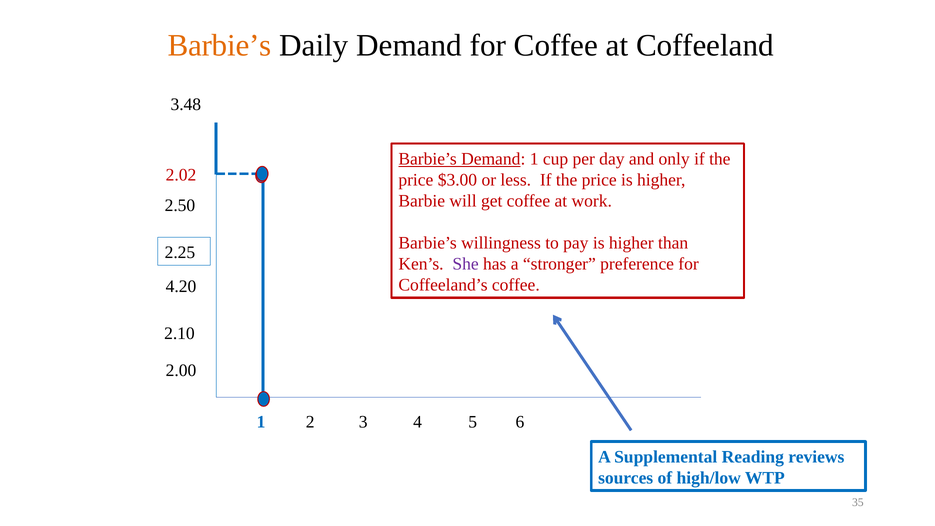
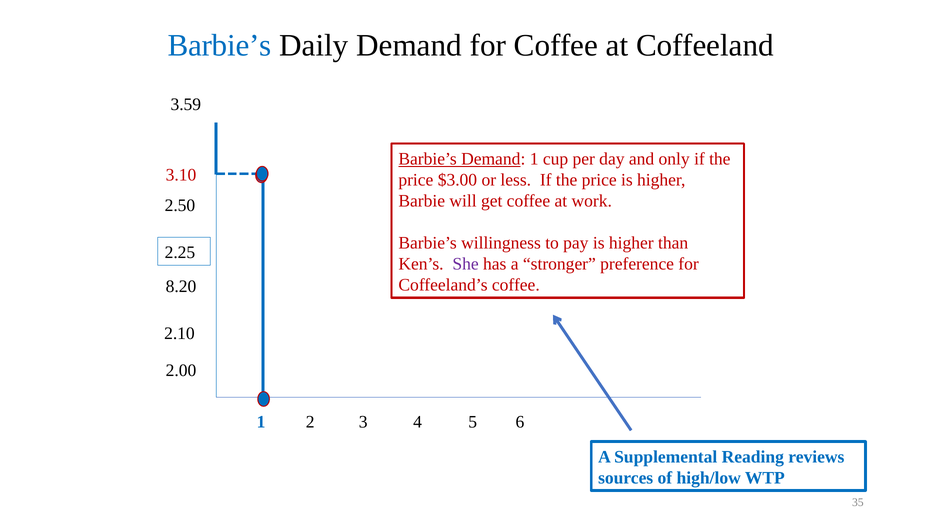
Barbie’s at (220, 45) colour: orange -> blue
3.48: 3.48 -> 3.59
2.02: 2.02 -> 3.10
4.20: 4.20 -> 8.20
